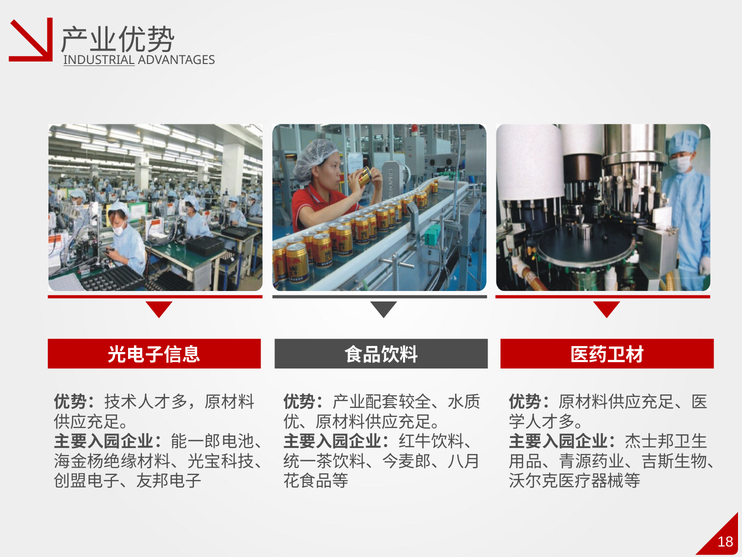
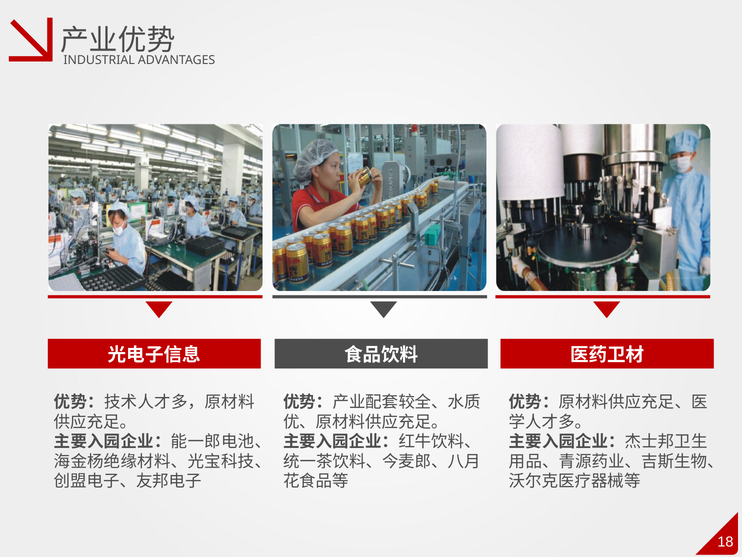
INDUSTRIAL underline: present -> none
